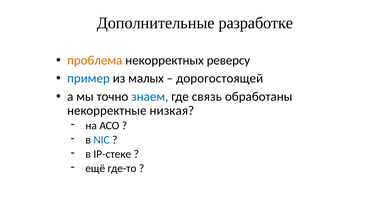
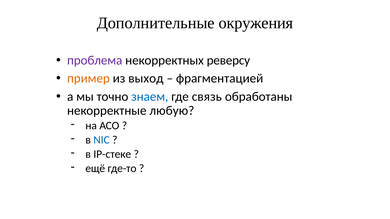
разработке: разработке -> окружения
проблема colour: orange -> purple
пример colour: blue -> orange
малых: малых -> выход
дорогостоящей: дорогостоящей -> фрагментацией
низкая: низкая -> любую
